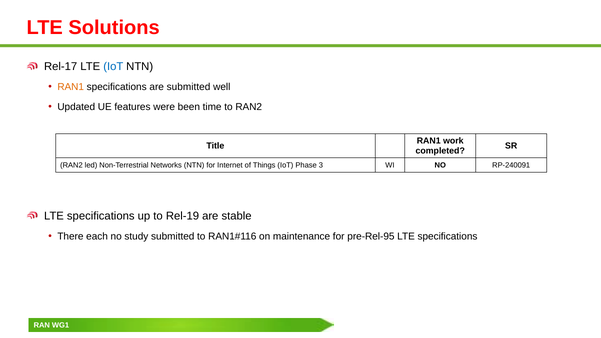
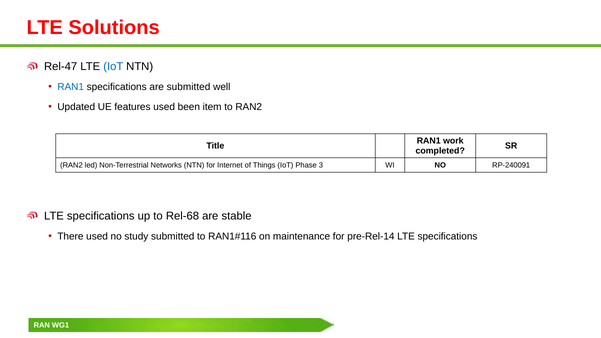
Rel-17: Rel-17 -> Rel-47
RAN1 at (71, 87) colour: orange -> blue
features were: were -> used
time: time -> item
Rel-19: Rel-19 -> Rel-68
There each: each -> used
pre-Rel-95: pre-Rel-95 -> pre-Rel-14
